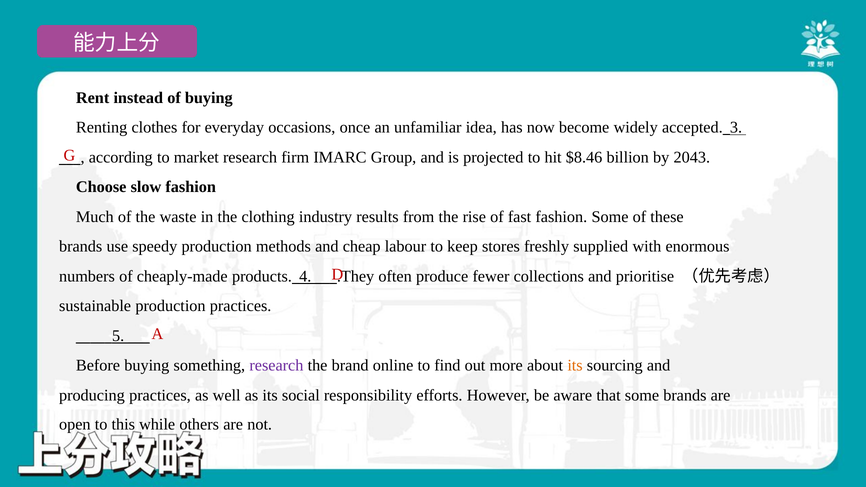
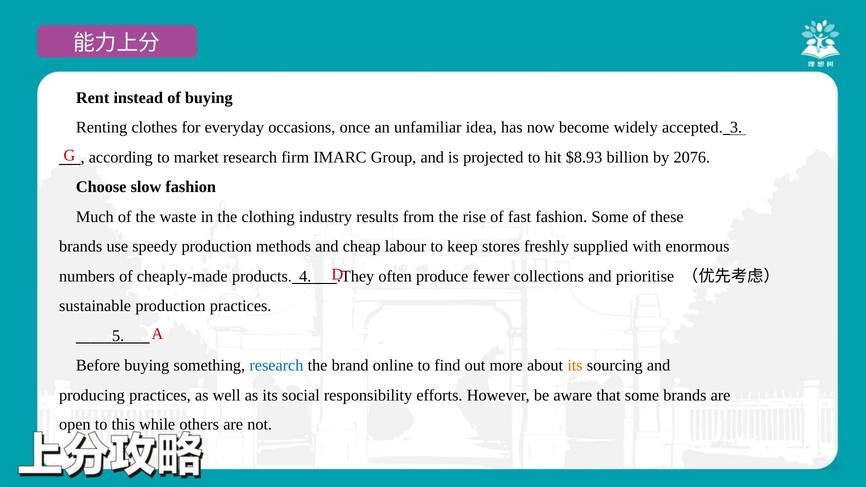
$8.46: $8.46 -> $8.93
2043: 2043 -> 2076
research at (276, 366) colour: purple -> blue
